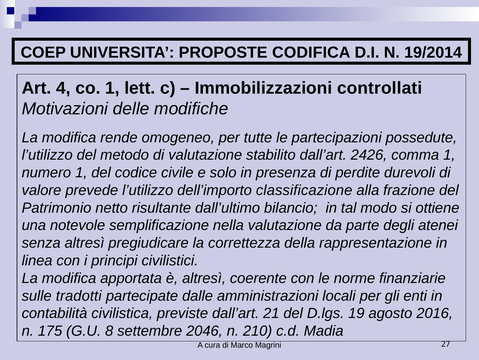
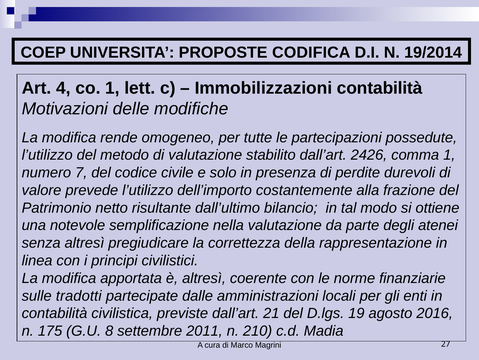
Immobilizzazioni controllati: controllati -> contabilità
numero 1: 1 -> 7
classificazione: classificazione -> costantemente
2046: 2046 -> 2011
